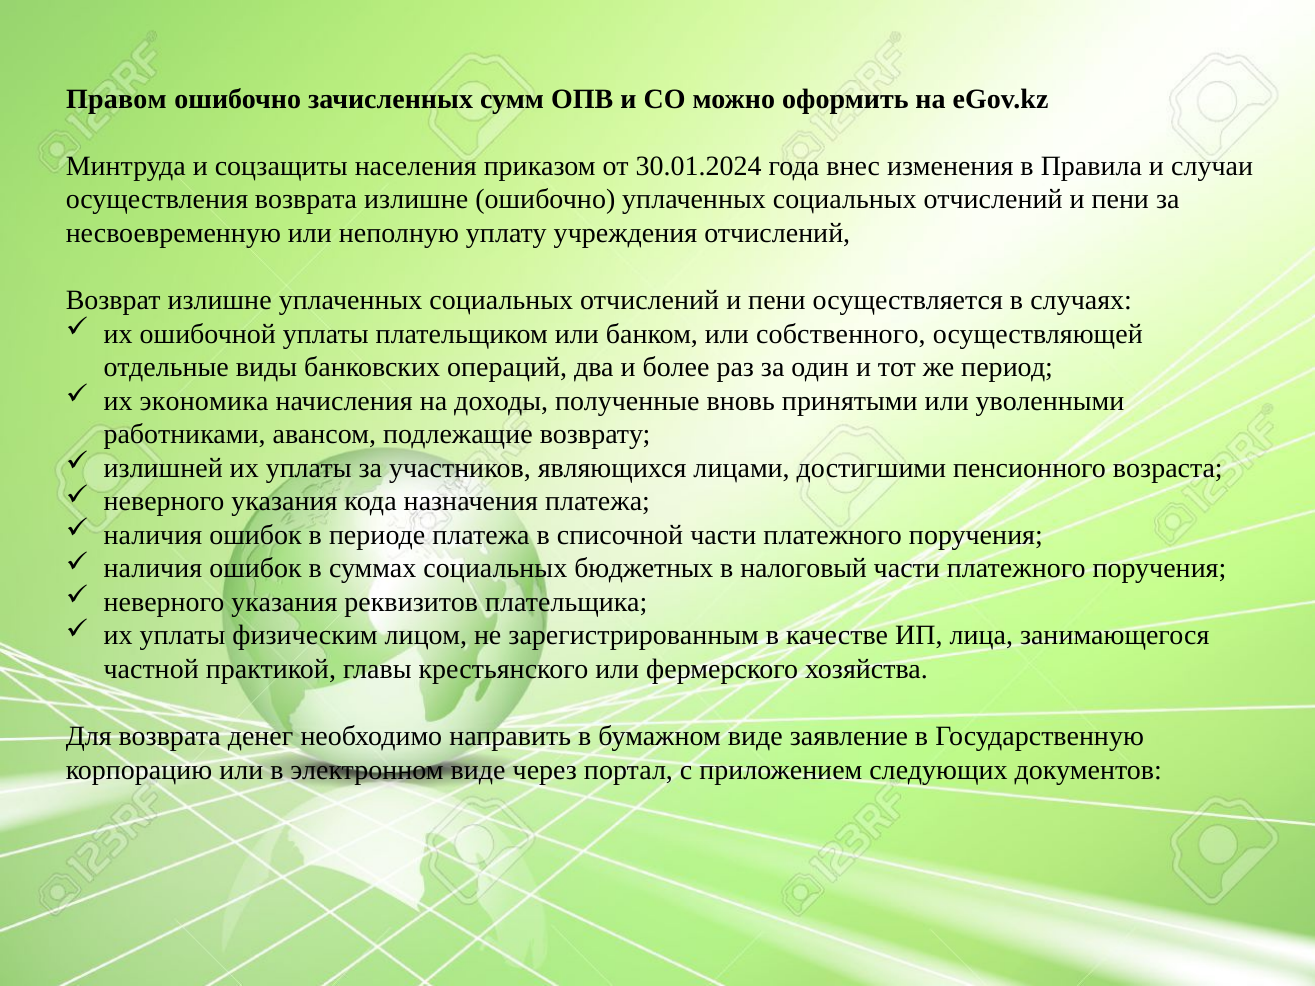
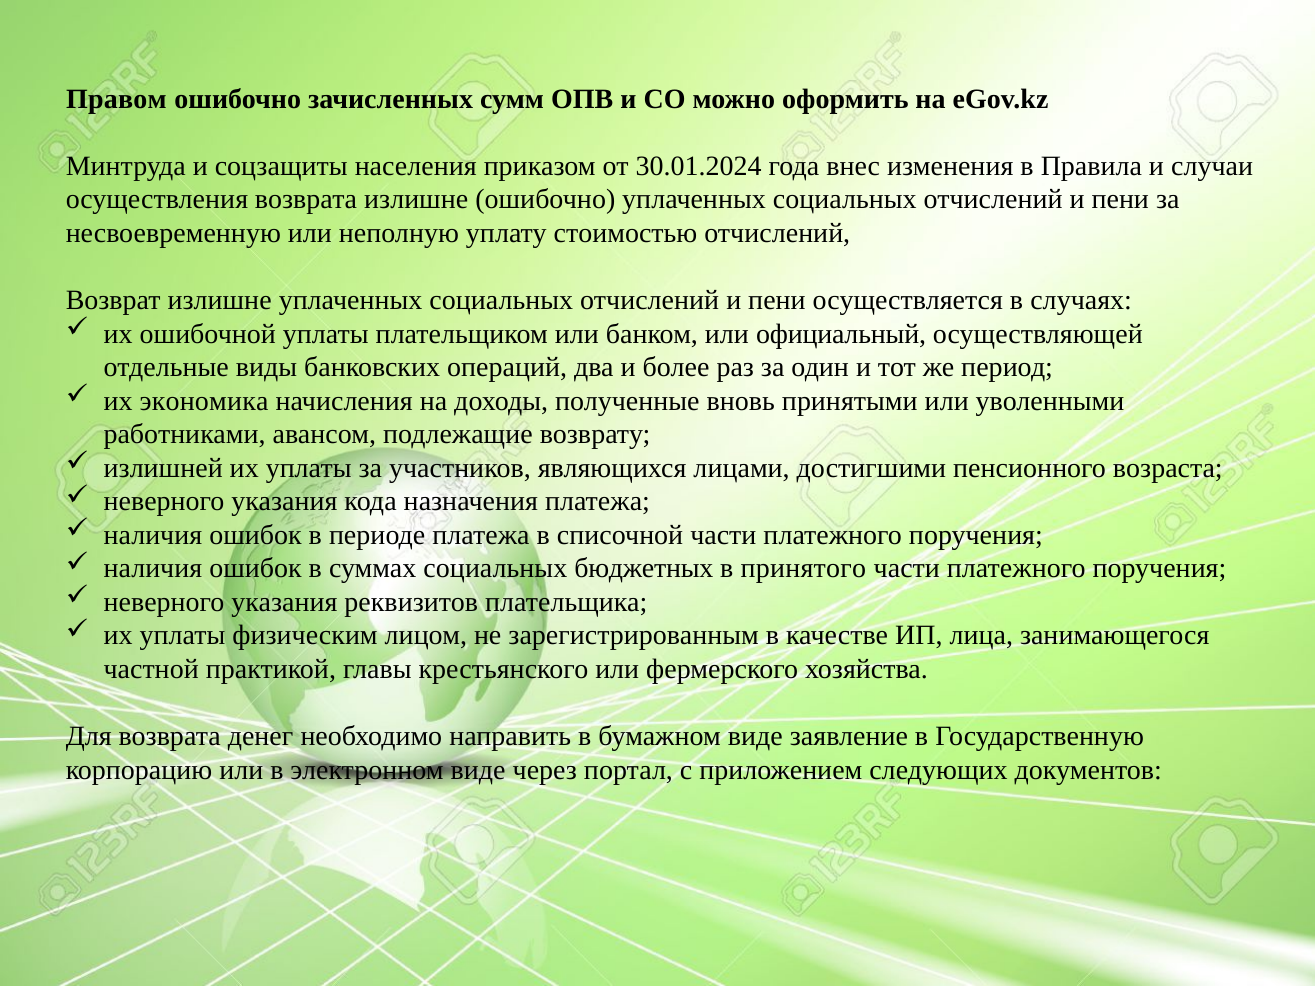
учреждения: учреждения -> стоимостью
собственного: собственного -> официальный
налоговый: налоговый -> принятого
